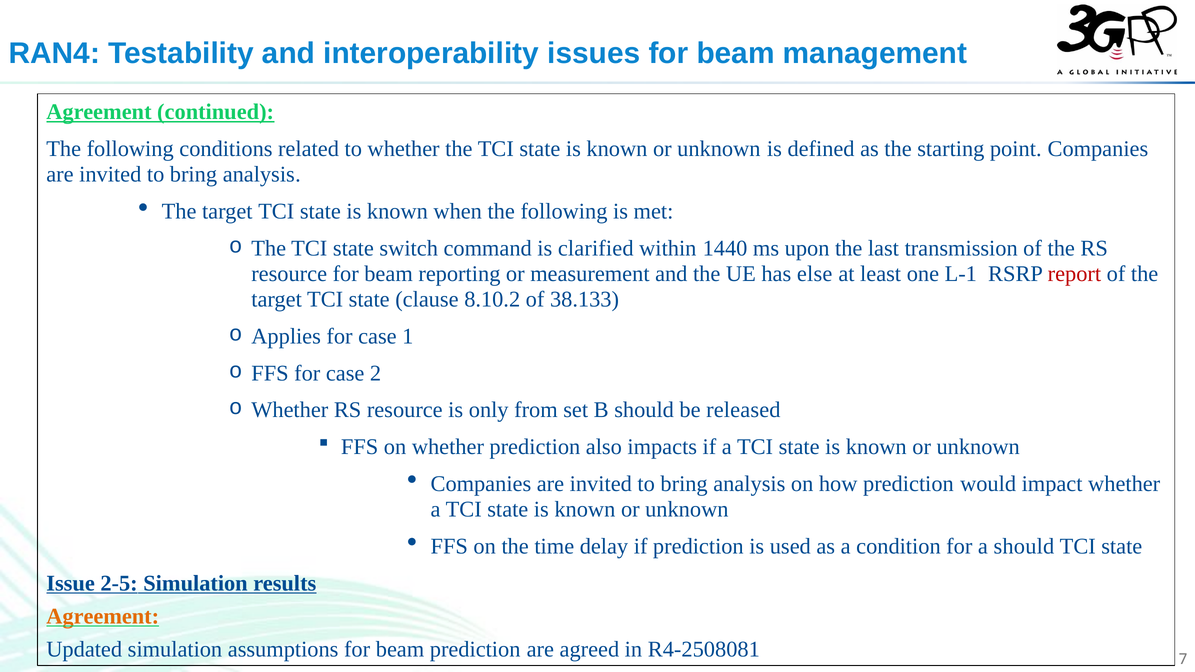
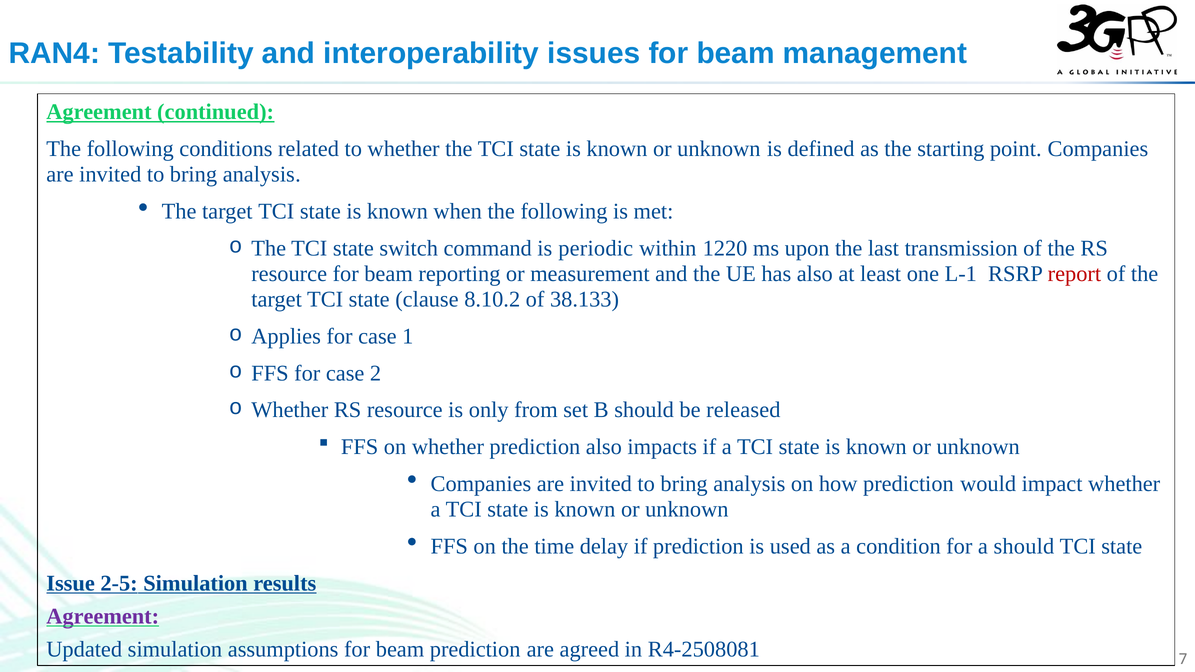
clarified: clarified -> periodic
1440: 1440 -> 1220
has else: else -> also
Agreement at (103, 616) colour: orange -> purple
